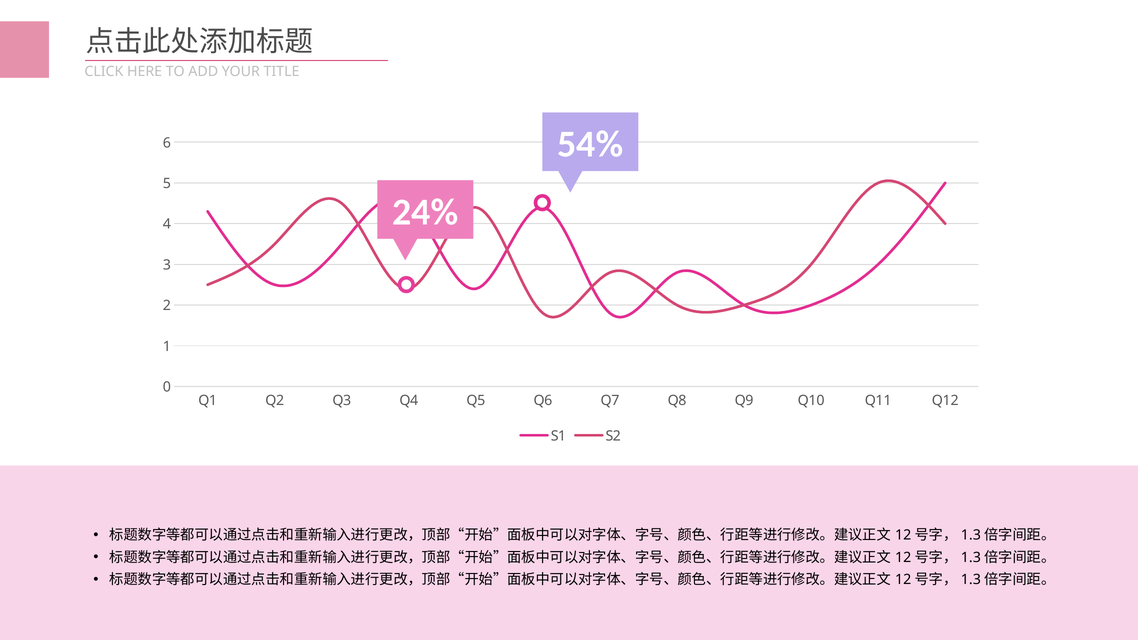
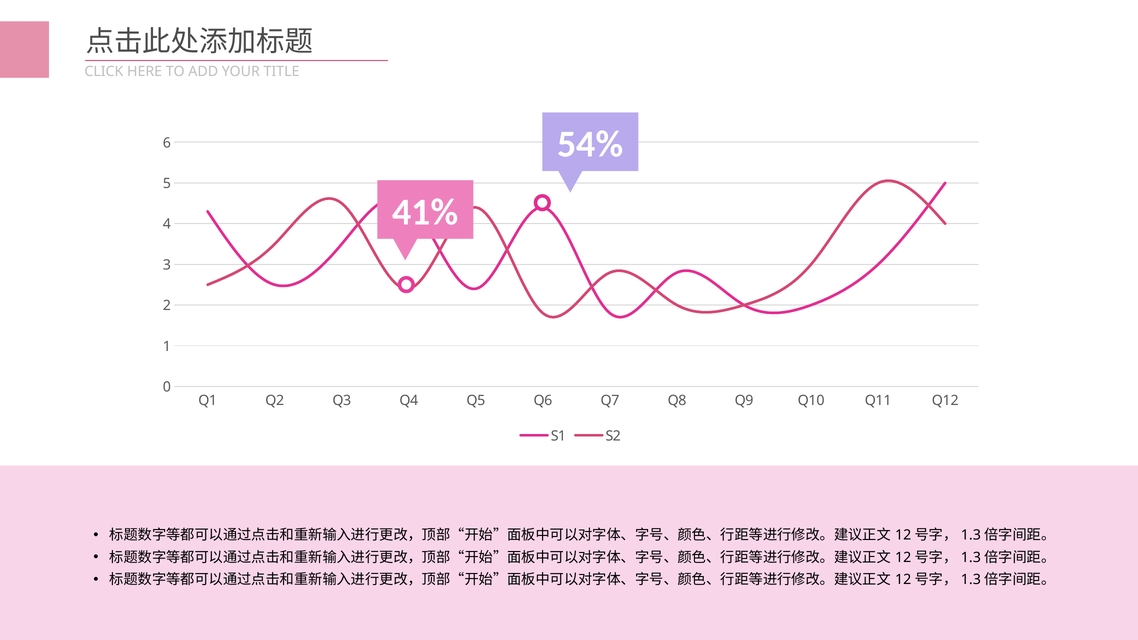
24%: 24% -> 41%
